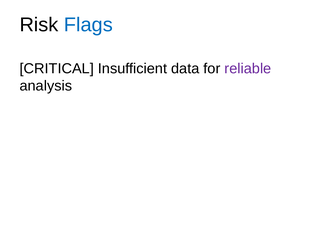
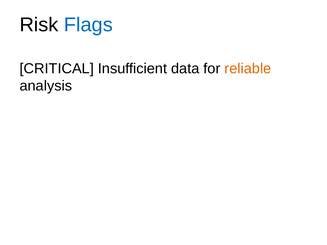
reliable colour: purple -> orange
